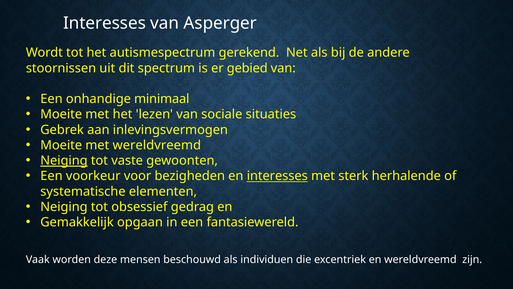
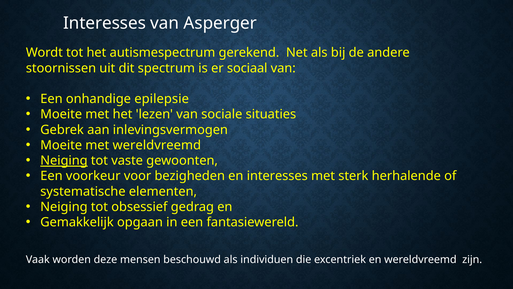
gebied: gebied -> sociaal
minimaal: minimaal -> epilepsie
interesses at (277, 176) underline: present -> none
